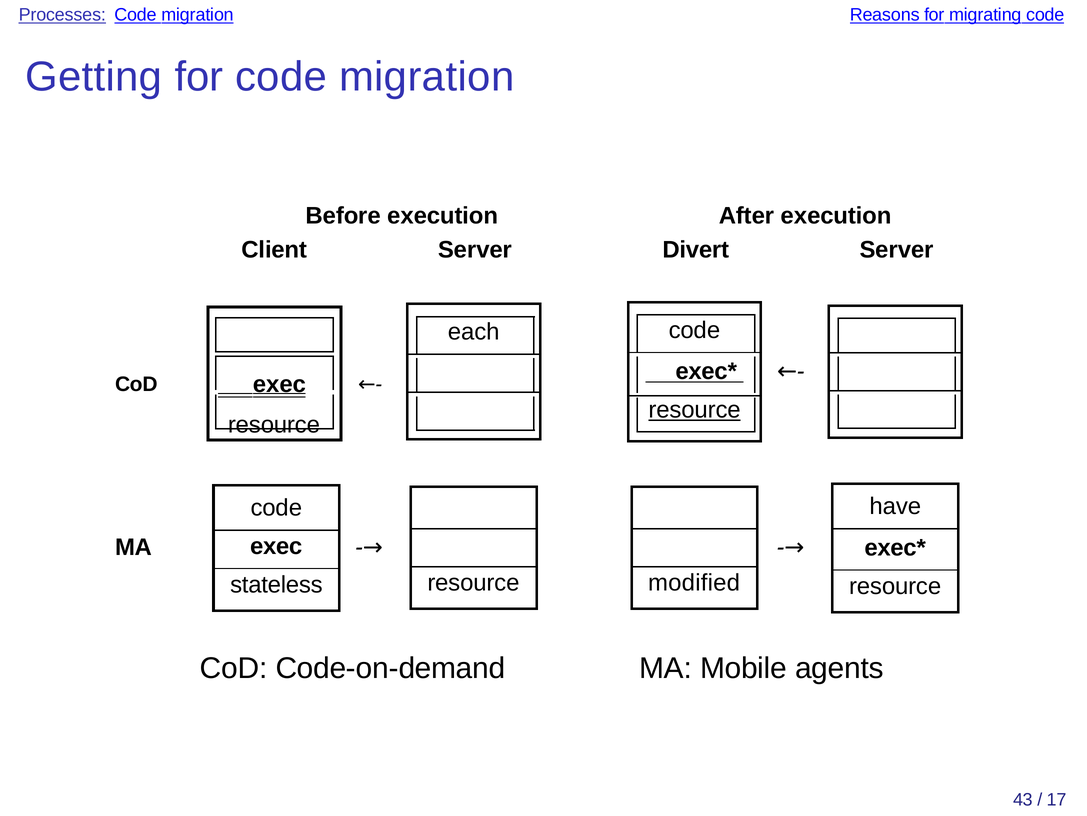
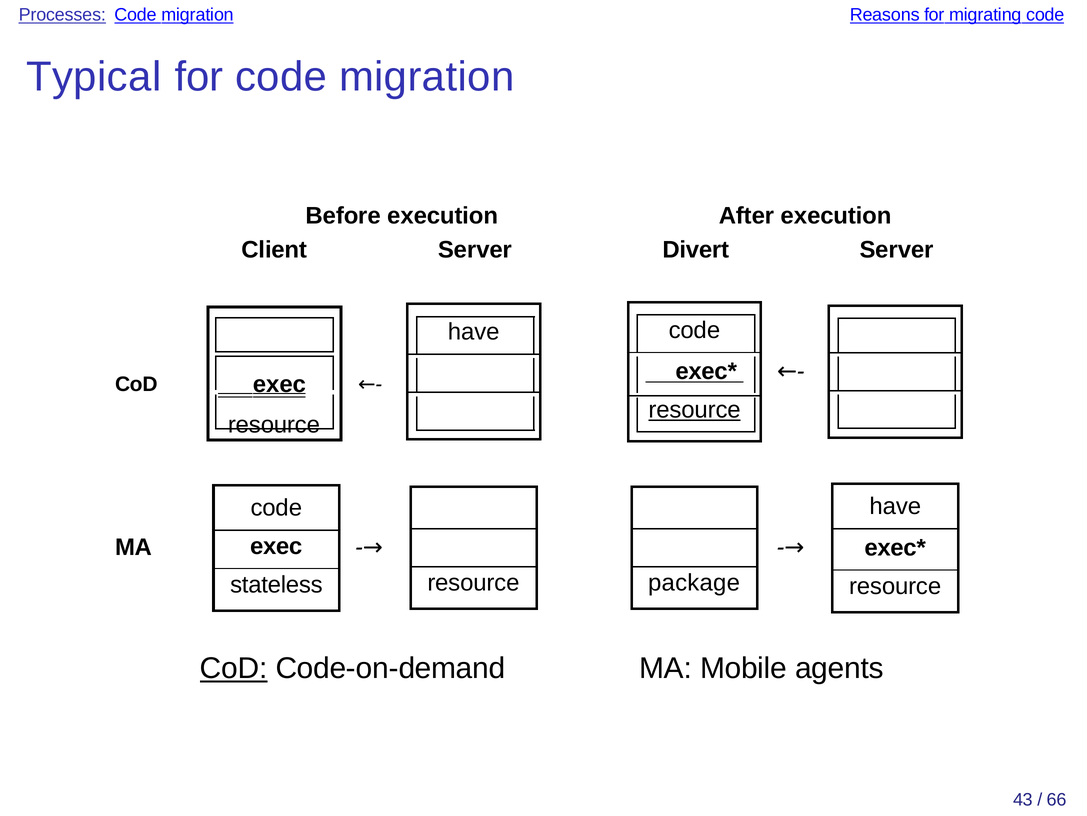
Getting: Getting -> Typical
each at (474, 332): each -> have
modified: modified -> package
CoD at (234, 668) underline: none -> present
17: 17 -> 66
